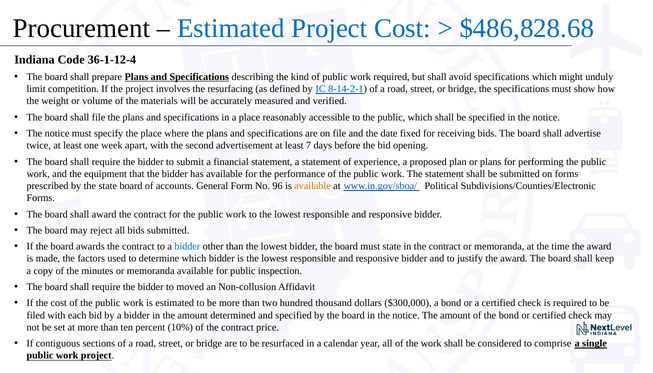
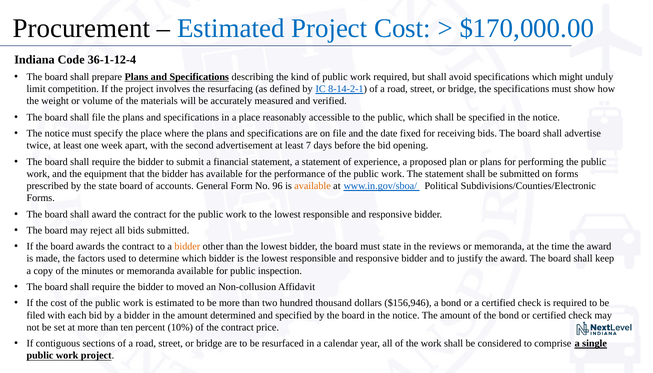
$486,828.68: $486,828.68 -> $170,000.00
bidder at (187, 247) colour: blue -> orange
in the contract: contract -> reviews
$300,000: $300,000 -> $156,946
